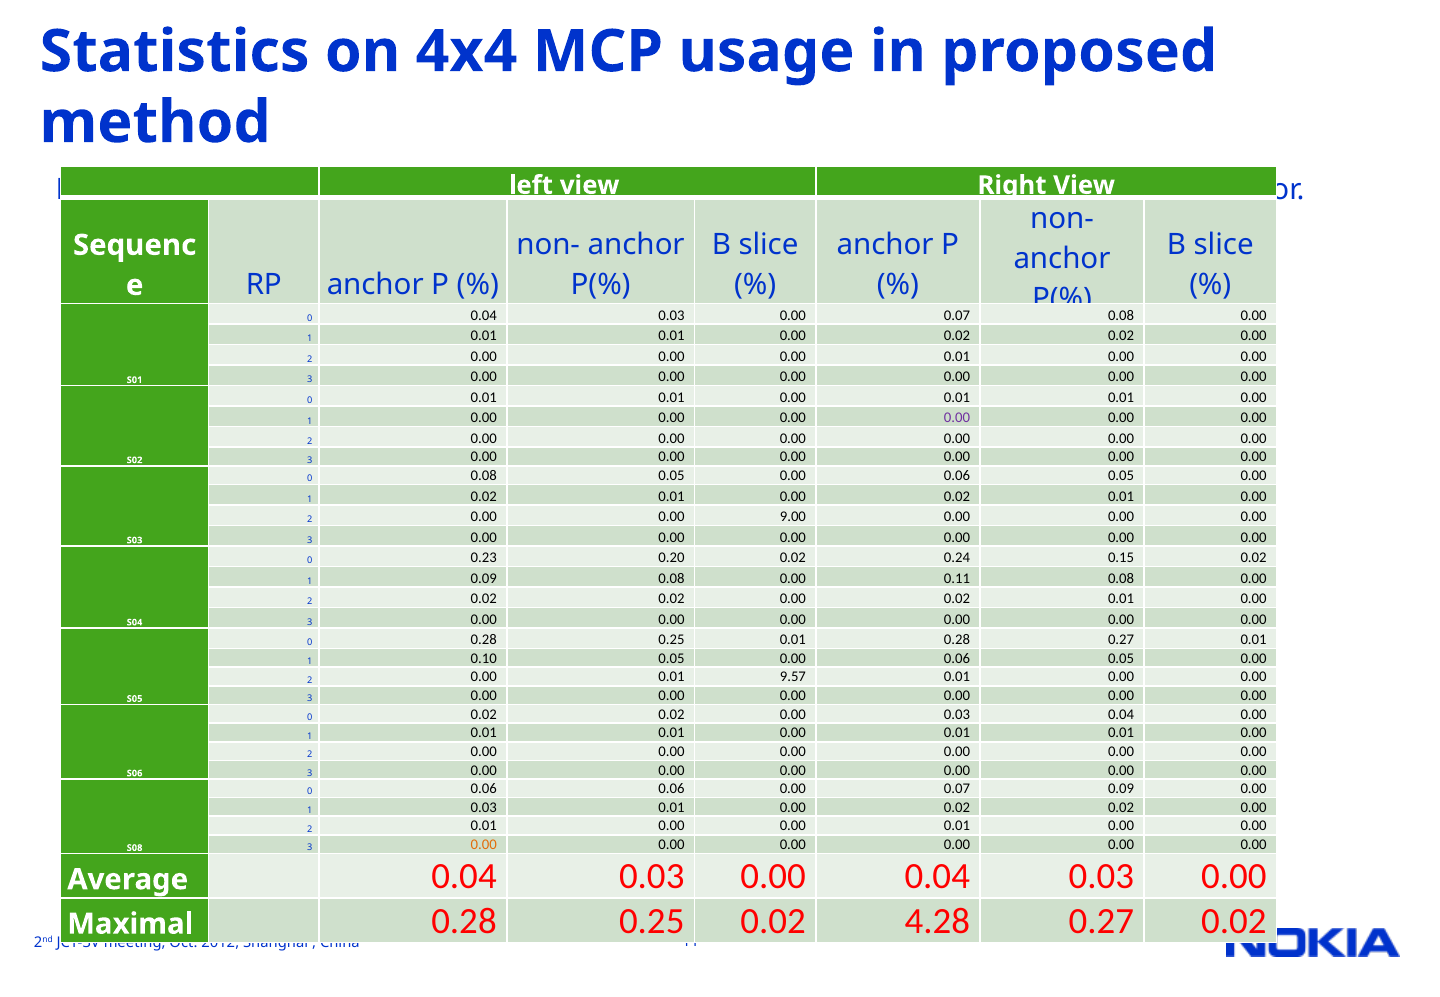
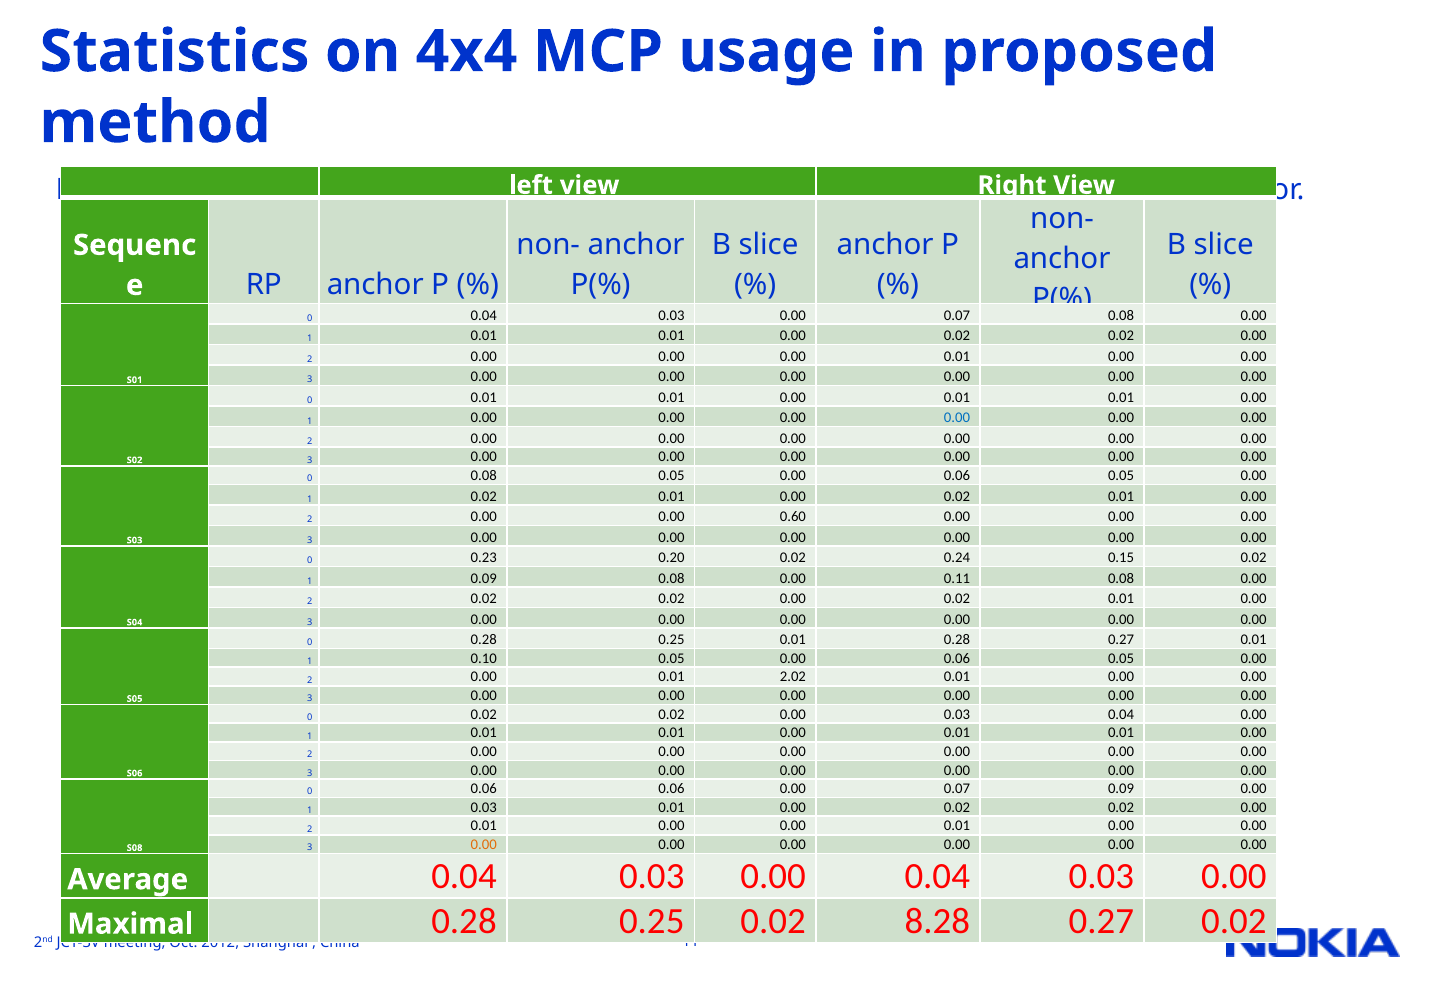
0.00 at (957, 418) colour: purple -> blue
9.00: 9.00 -> 0.60
9.57: 9.57 -> 2.02
4.28: 4.28 -> 8.28
